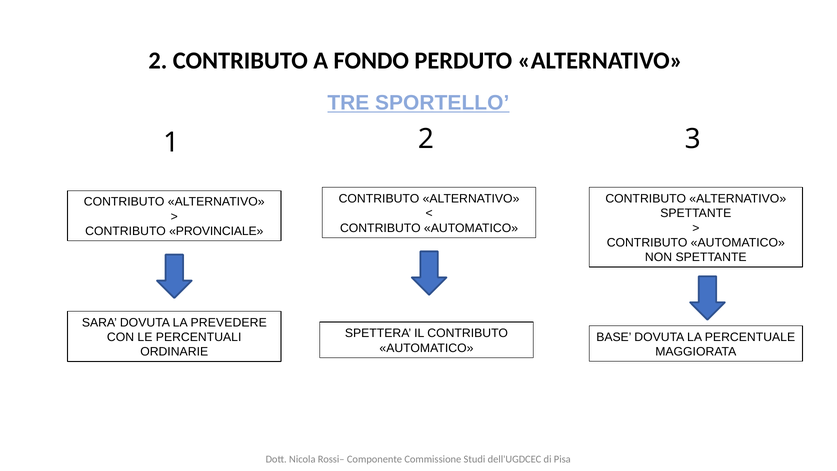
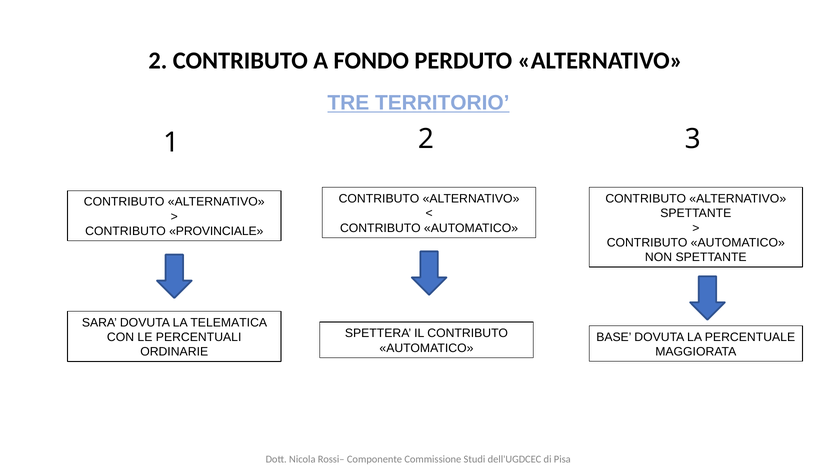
SPORTELLO: SPORTELLO -> TERRITORIO
PREVEDERE: PREVEDERE -> TELEMATICA
